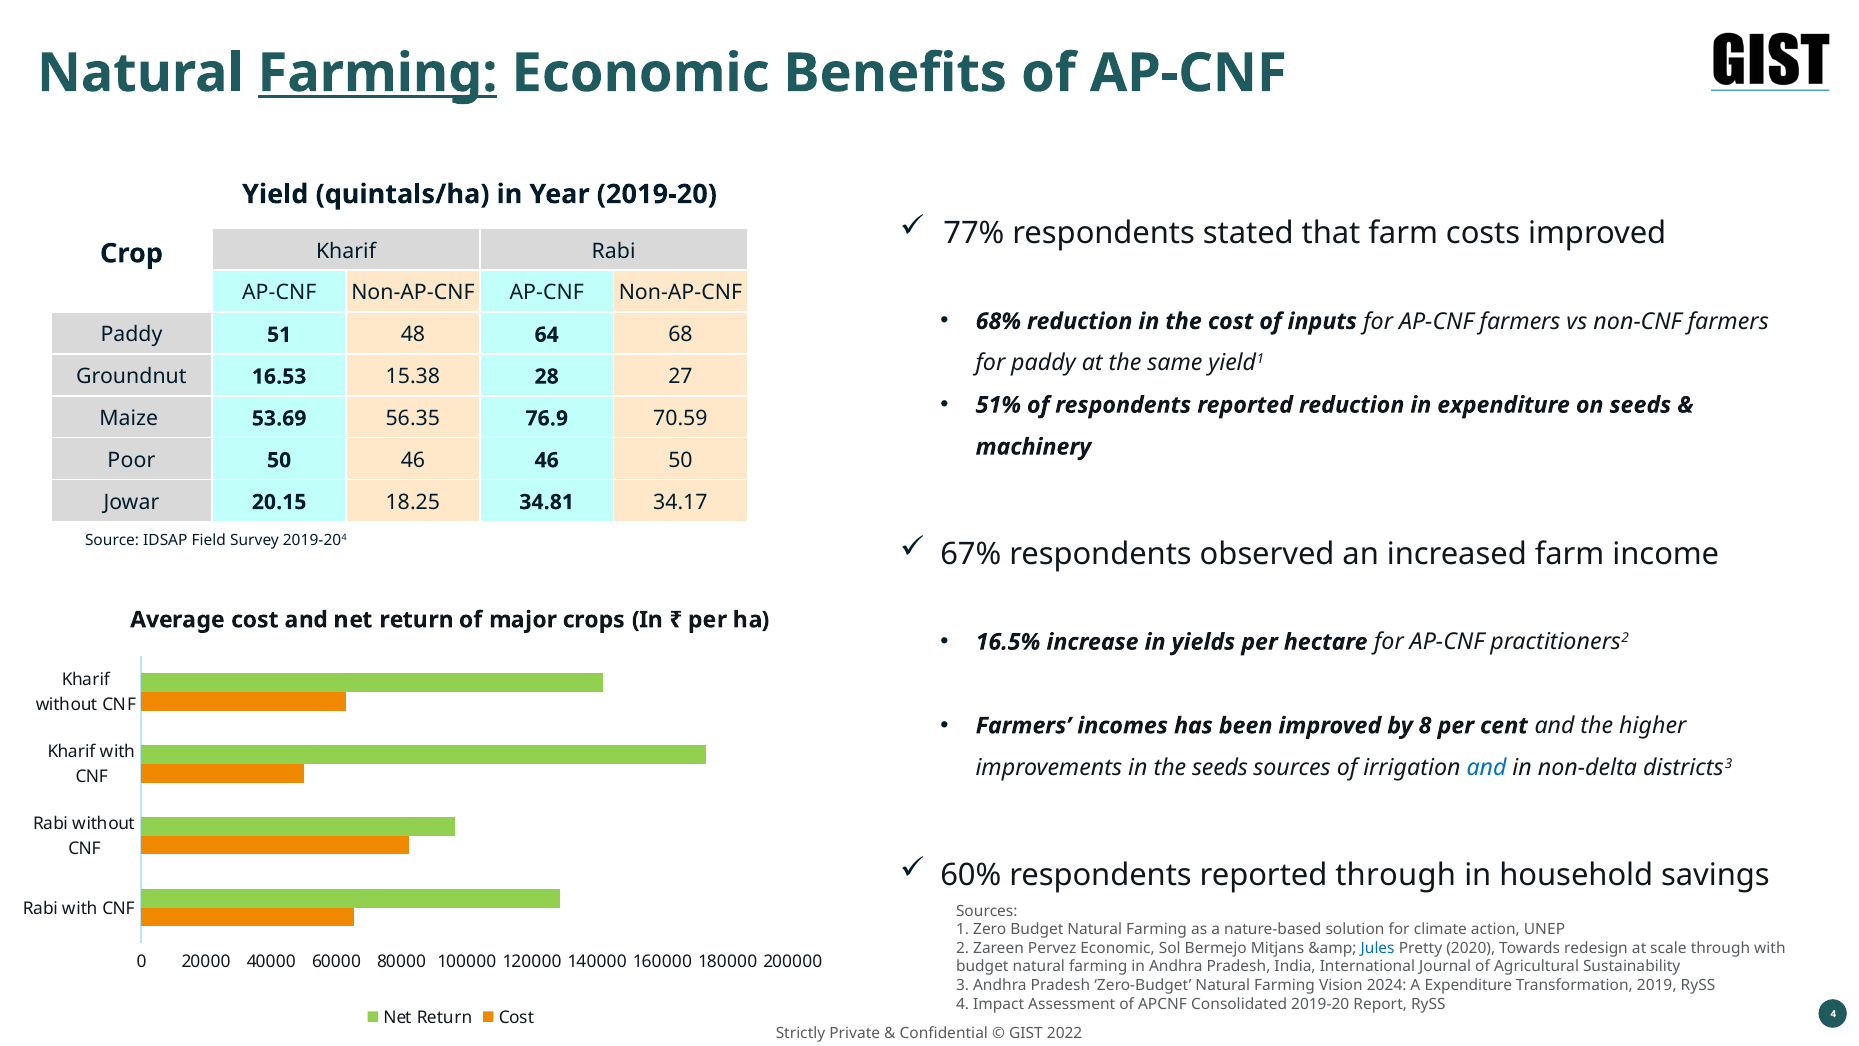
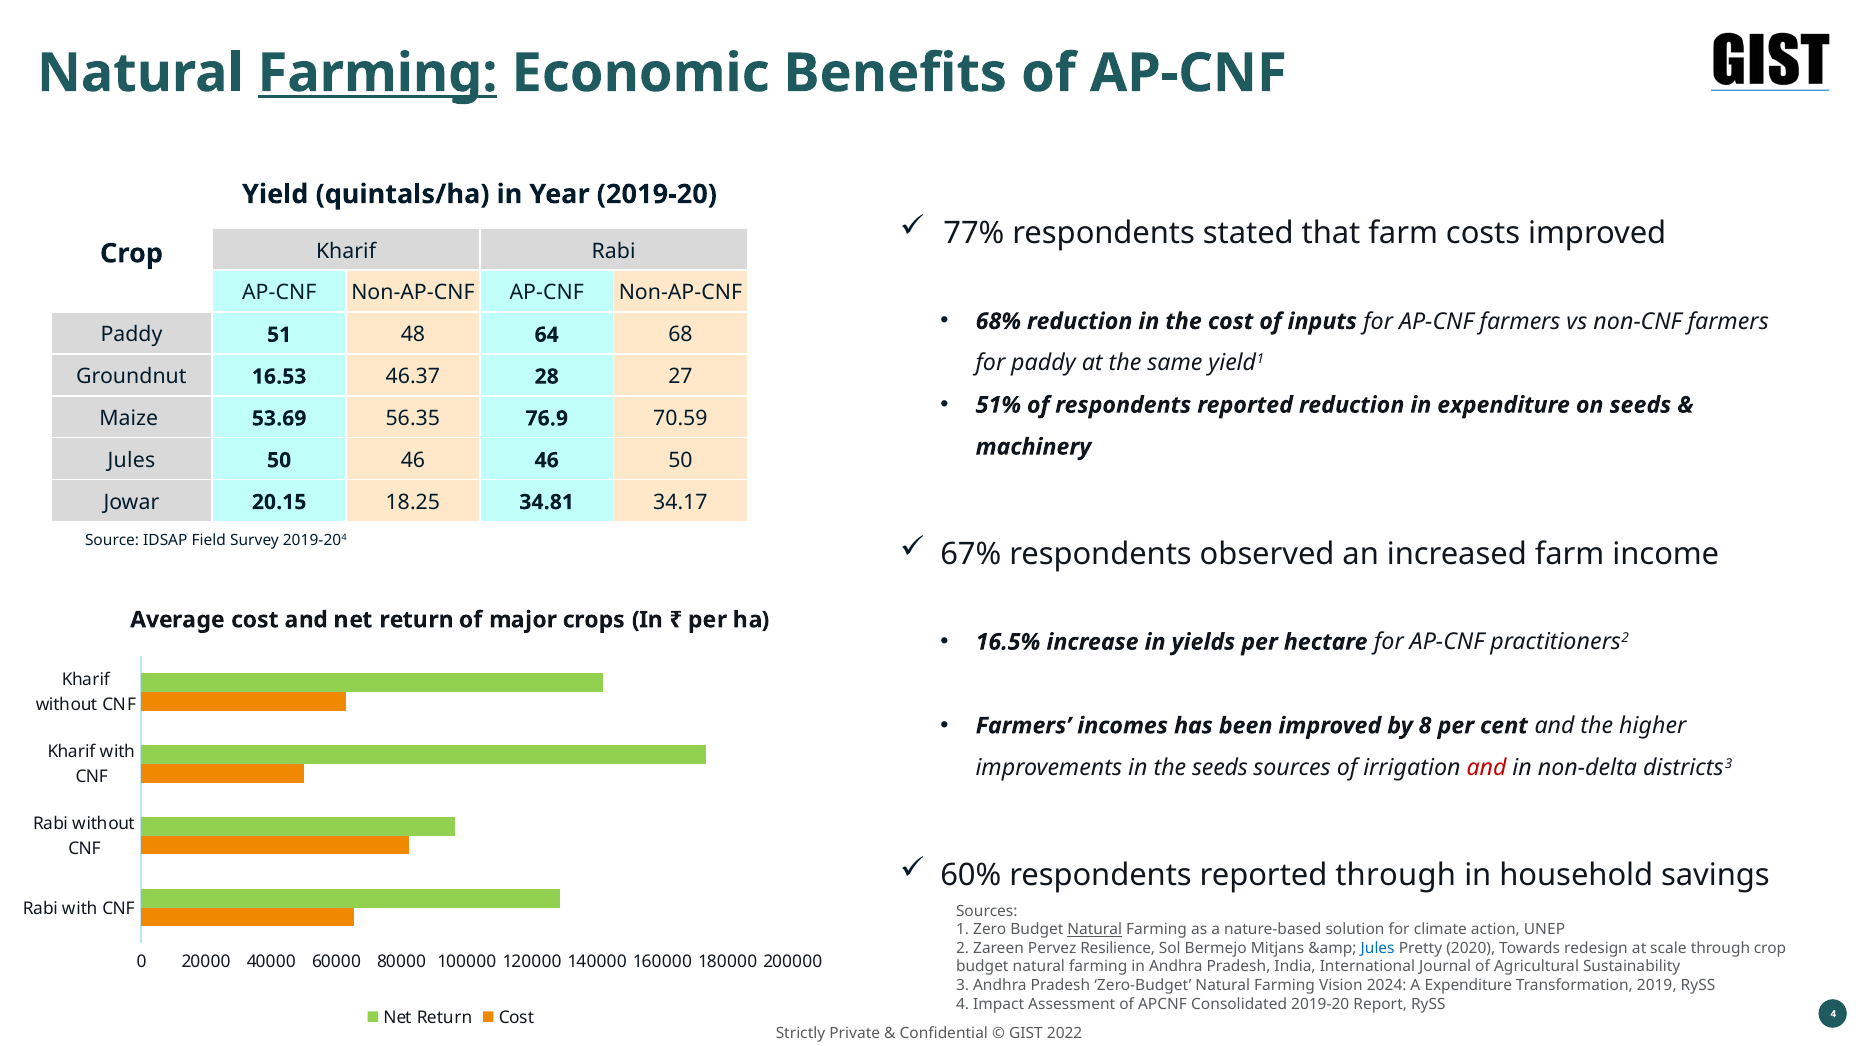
15.38: 15.38 -> 46.37
Poor at (131, 460): Poor -> Jules
and at (1487, 767) colour: blue -> red
Natural at (1095, 929) underline: none -> present
Pervez Economic: Economic -> Resilience
through with: with -> crop
